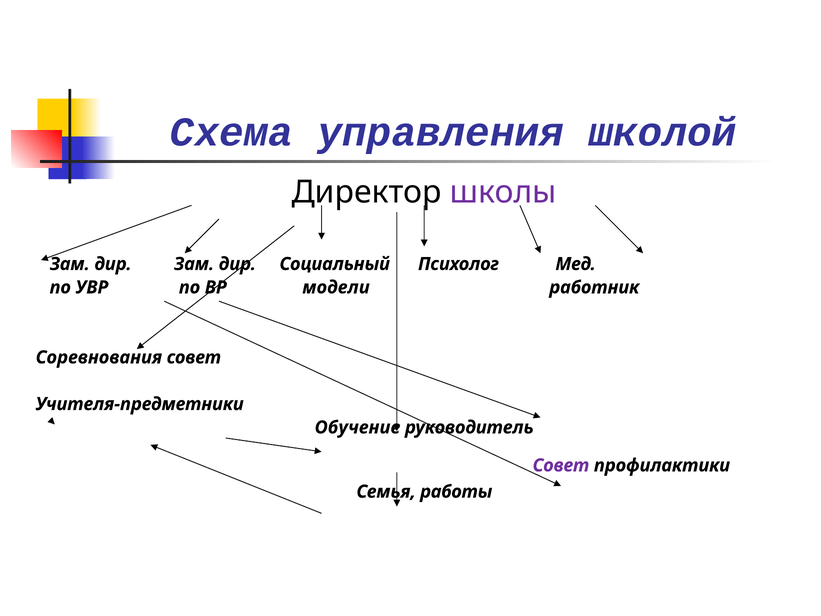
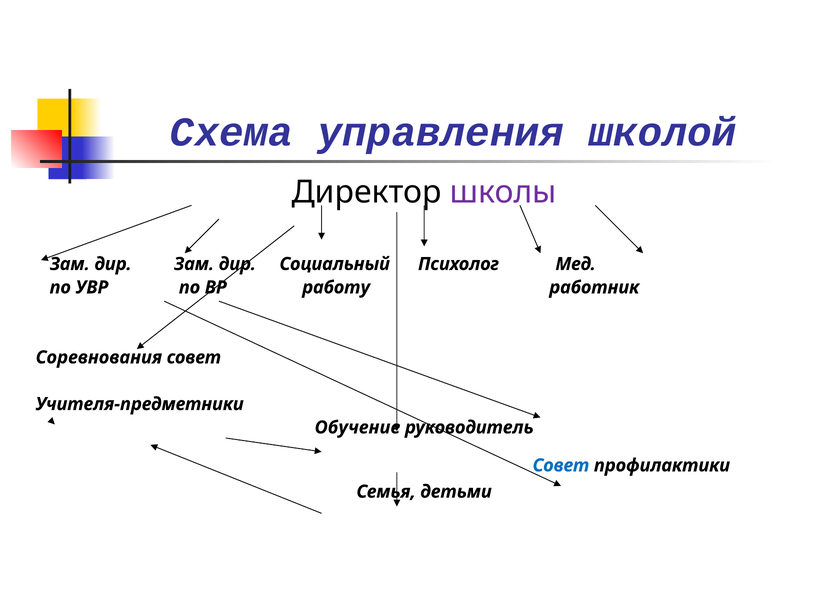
модели: модели -> работу
Совет at (561, 465) colour: purple -> blue
работы: работы -> детьми
